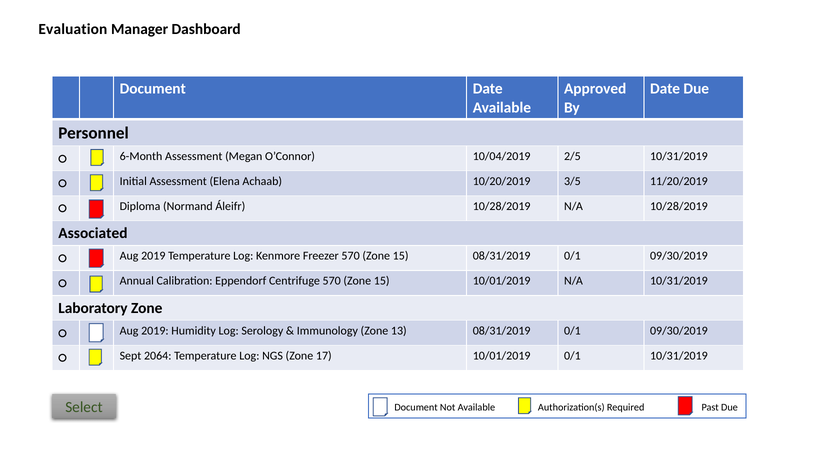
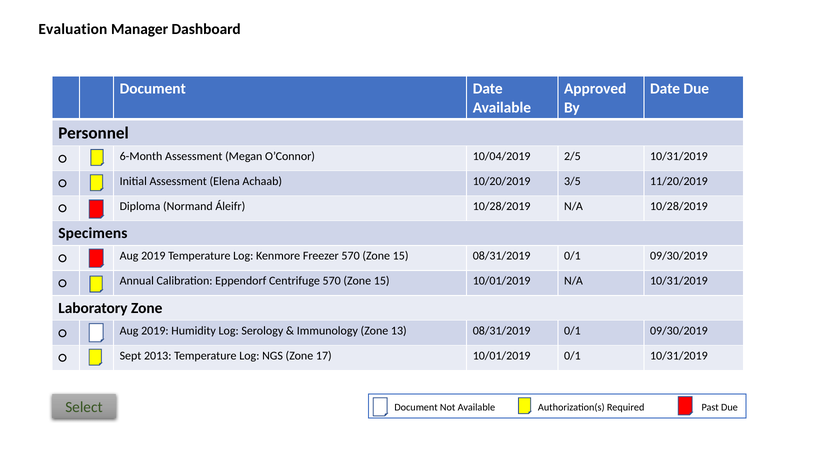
Associated: Associated -> Specimens
2064: 2064 -> 2013
